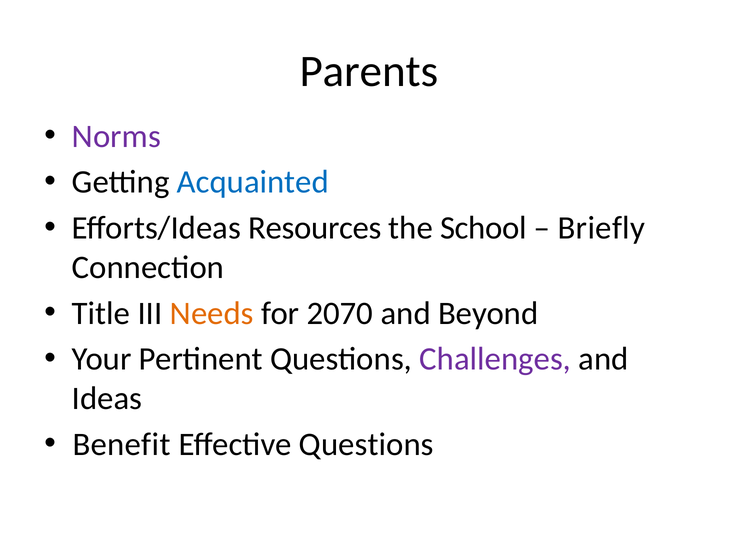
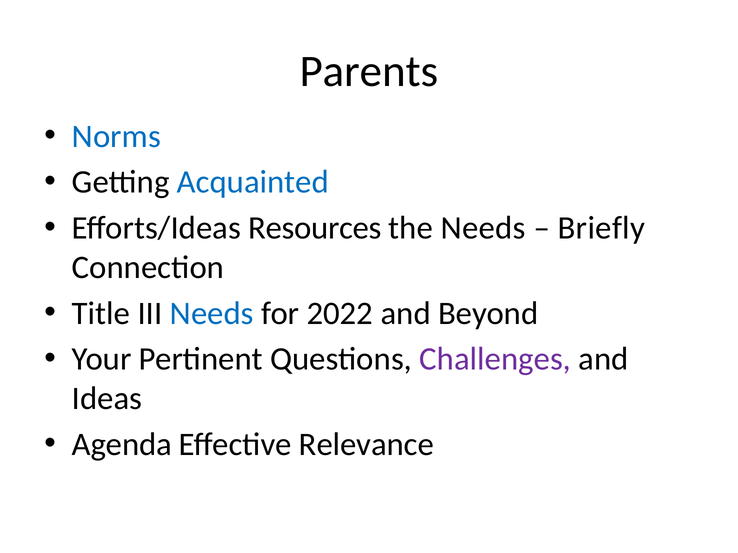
Norms colour: purple -> blue
the School: School -> Needs
Needs at (212, 314) colour: orange -> blue
2070: 2070 -> 2022
Benefit: Benefit -> Agenda
Effective Questions: Questions -> Relevance
